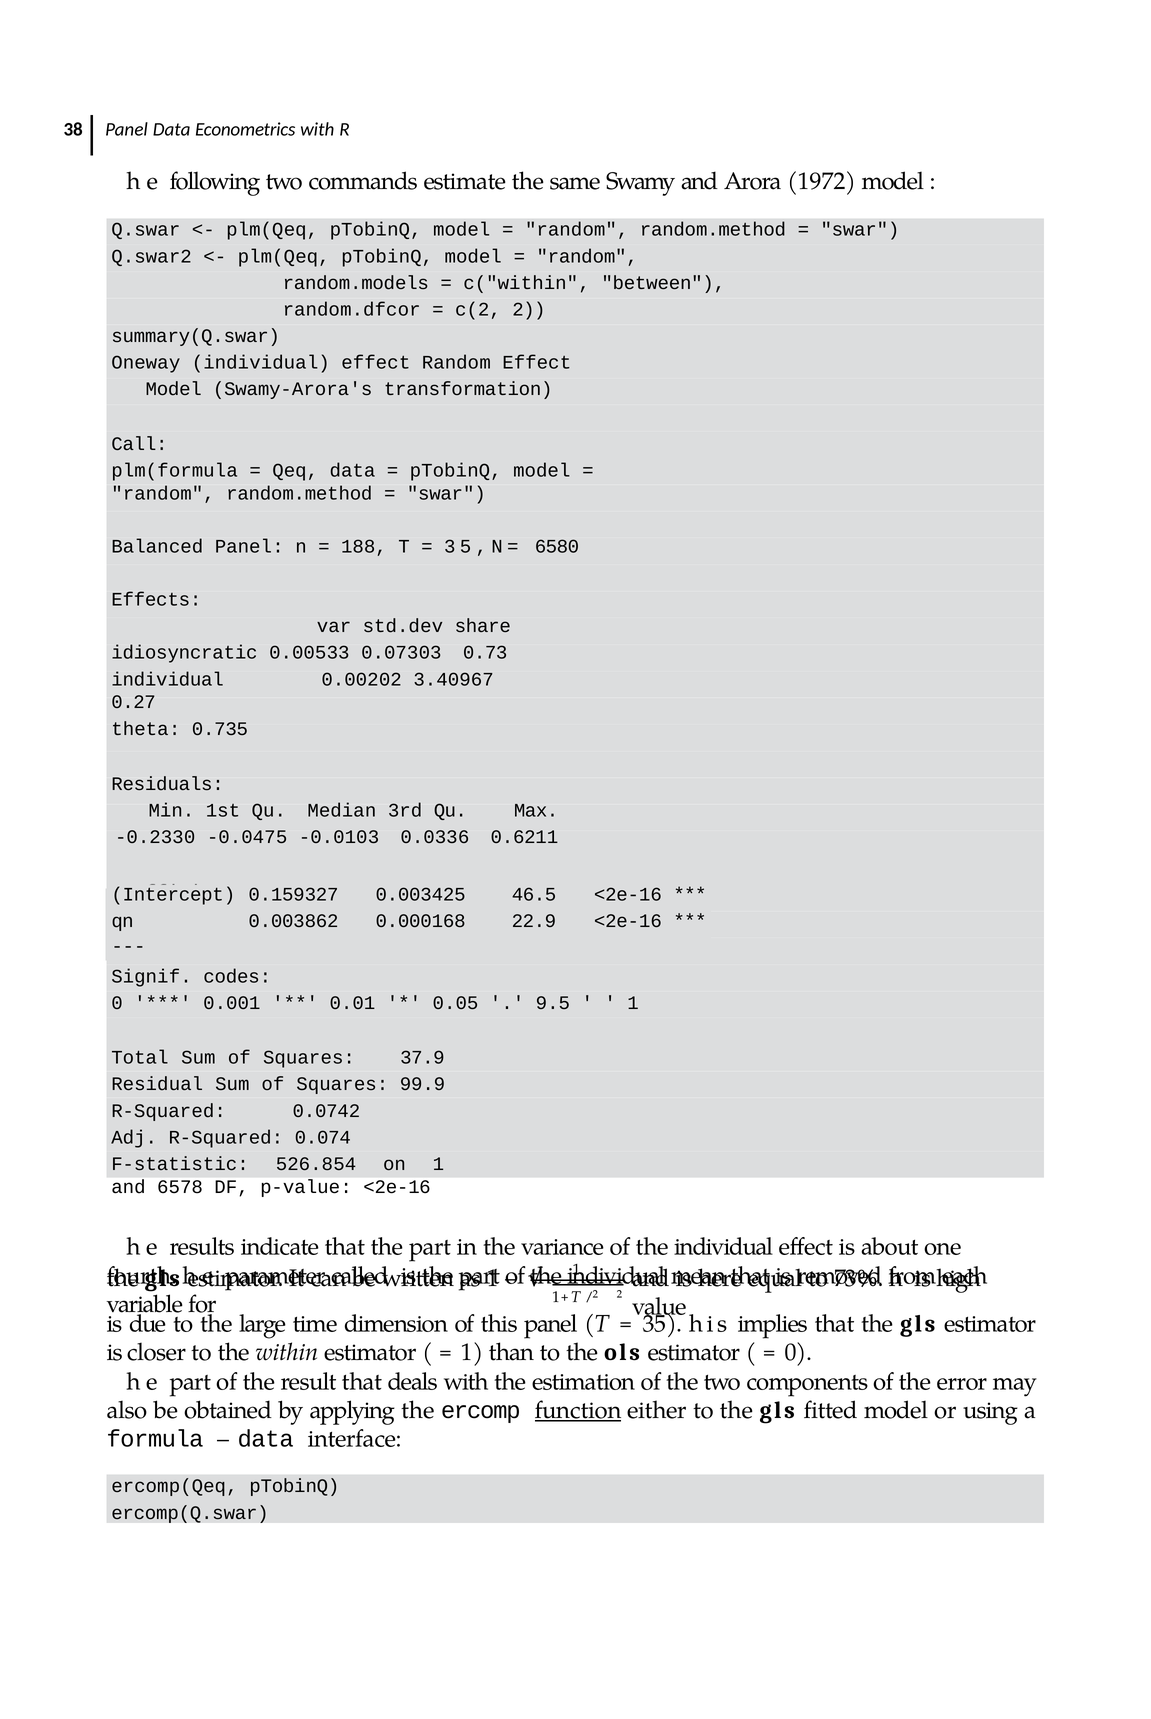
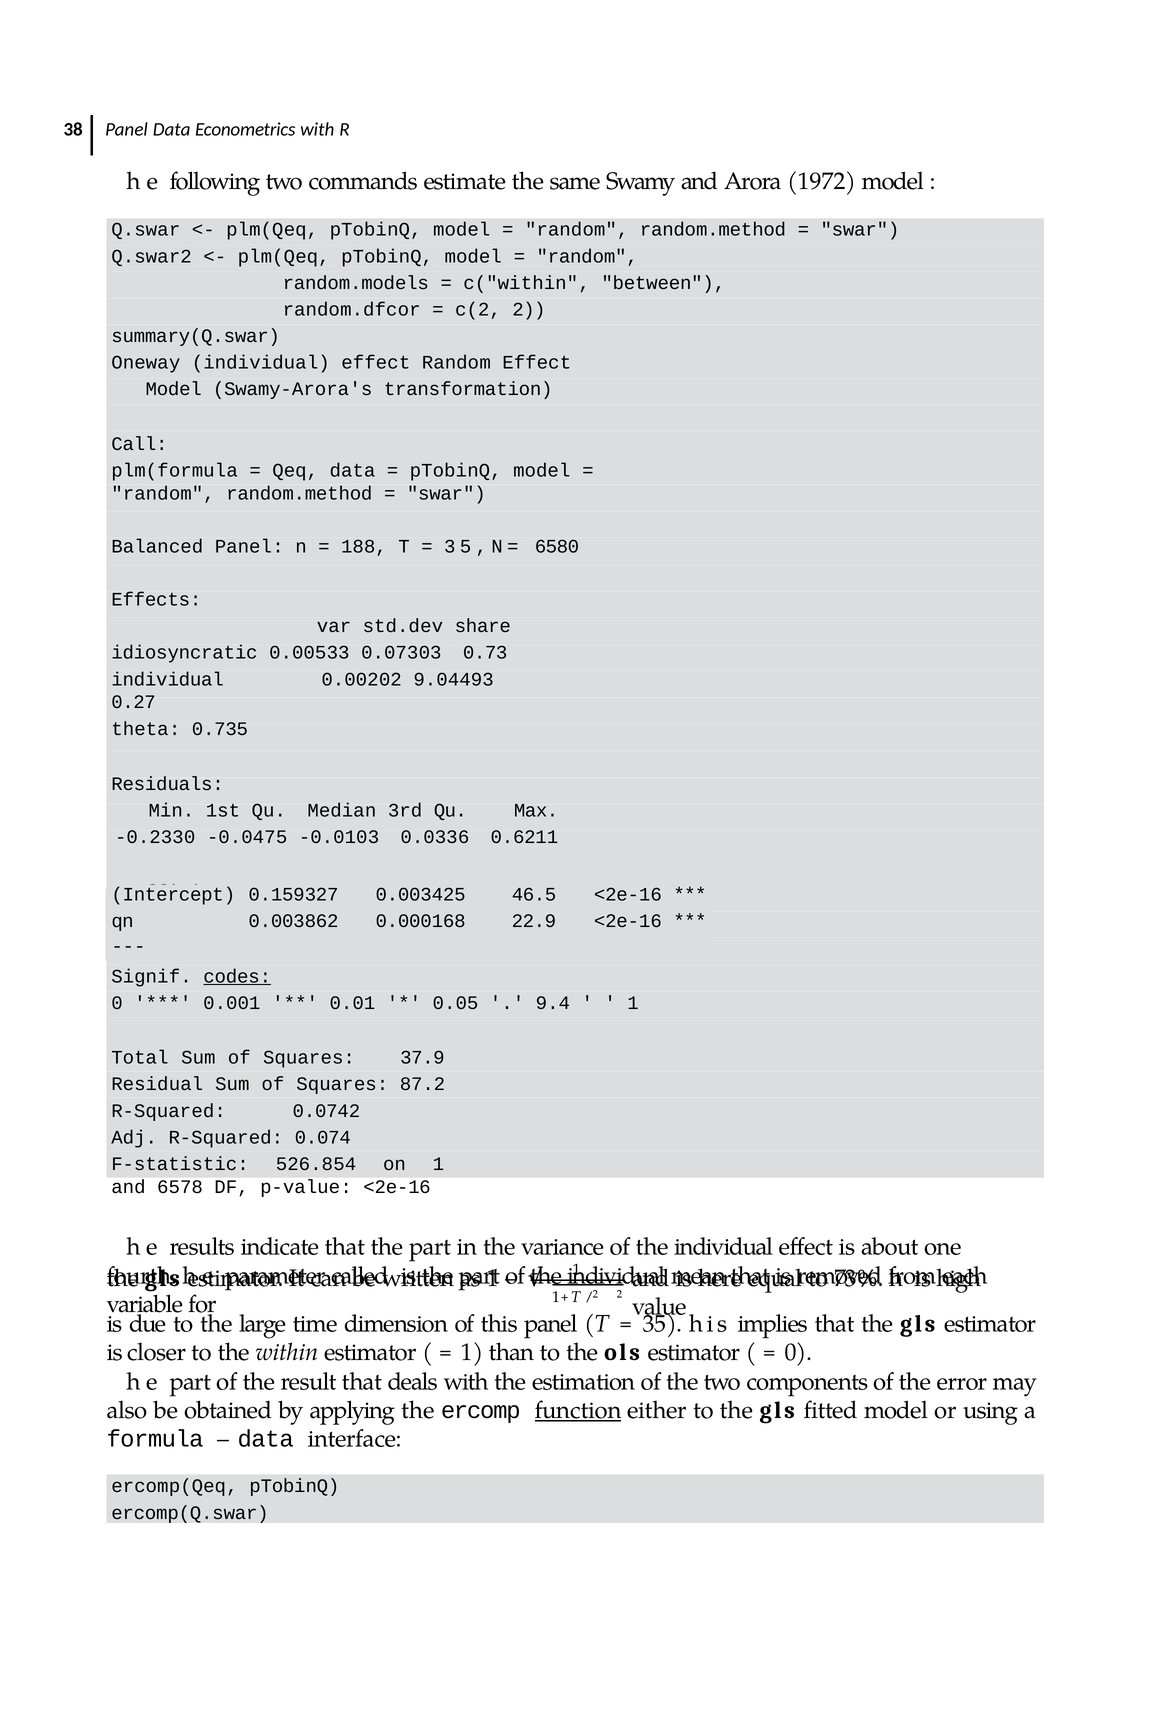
3.40967: 3.40967 -> 9.04493
codes underline: none -> present
9.5: 9.5 -> 9.4
99.9: 99.9 -> 87.2
